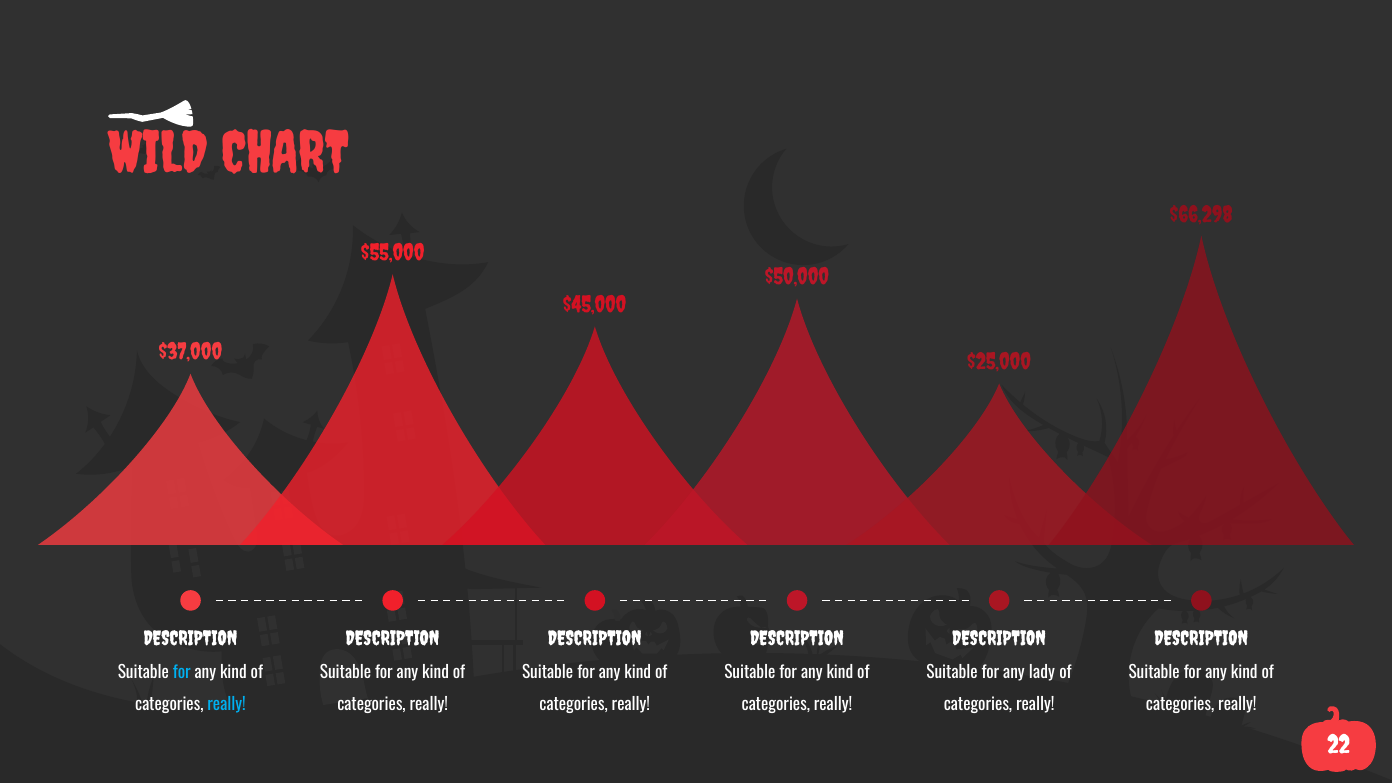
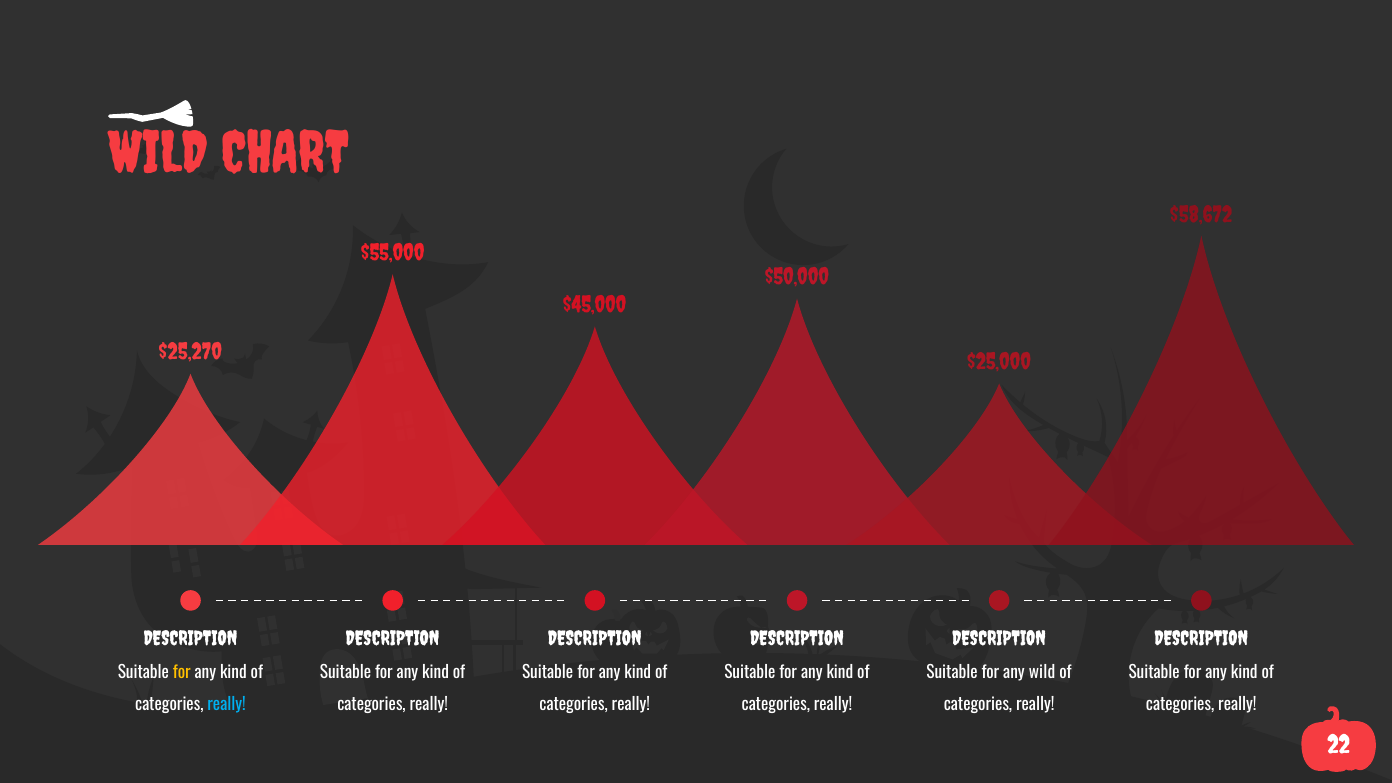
$66,298: $66,298 -> $58,672
$37,000: $37,000 -> $25,270
for at (182, 673) colour: light blue -> yellow
any lady: lady -> wild
